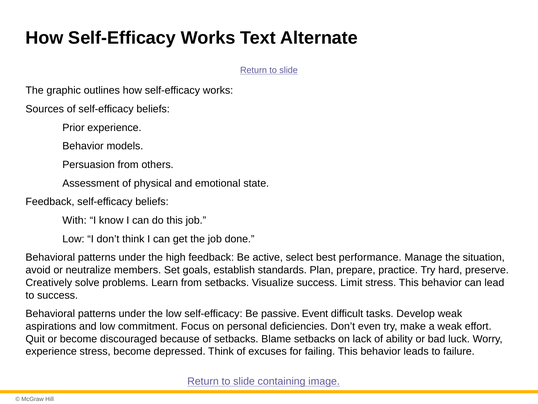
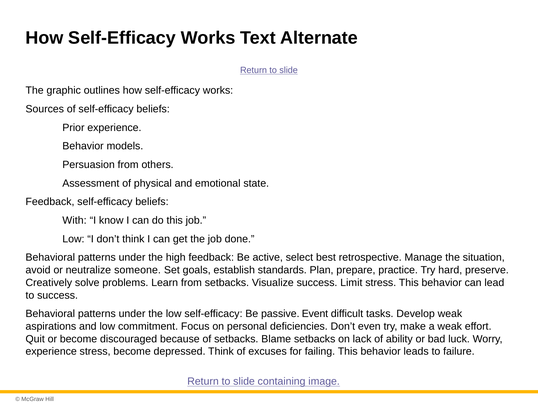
performance: performance -> retrospective
members: members -> someone
